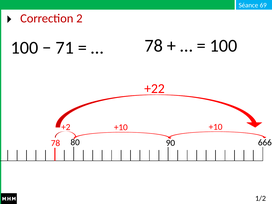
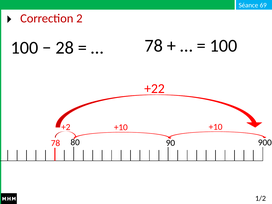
71: 71 -> 28
666: 666 -> 900
